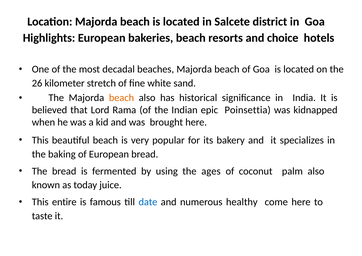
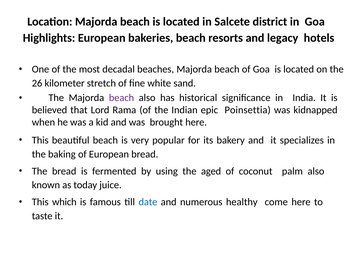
choice: choice -> legacy
beach at (121, 98) colour: orange -> purple
ages: ages -> aged
entire: entire -> which
